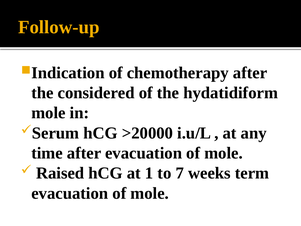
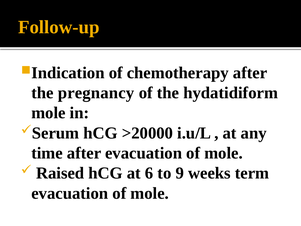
considered: considered -> pregnancy
1: 1 -> 6
7: 7 -> 9
